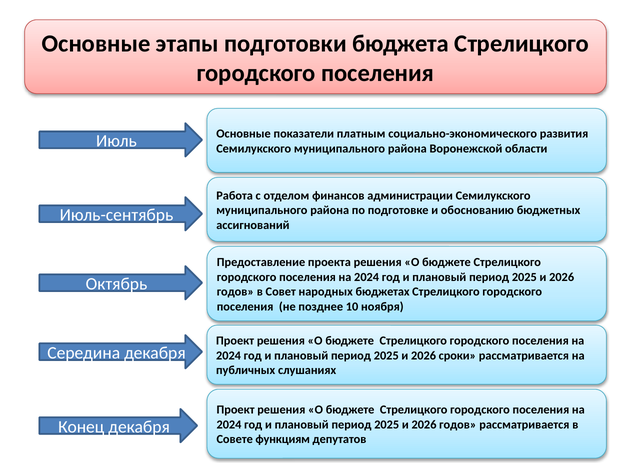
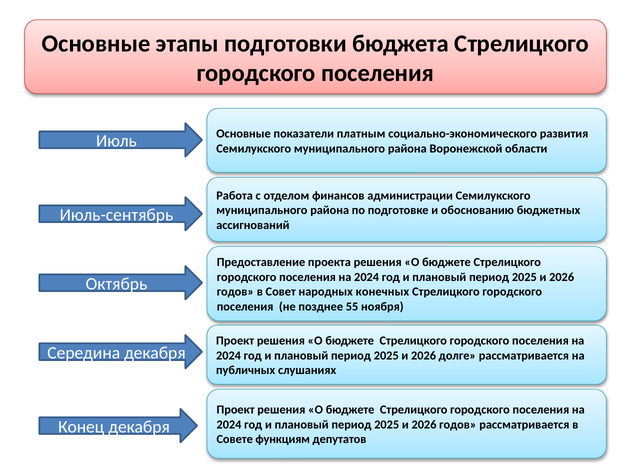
бюджетах: бюджетах -> конечных
10: 10 -> 55
сроки: сроки -> долге
